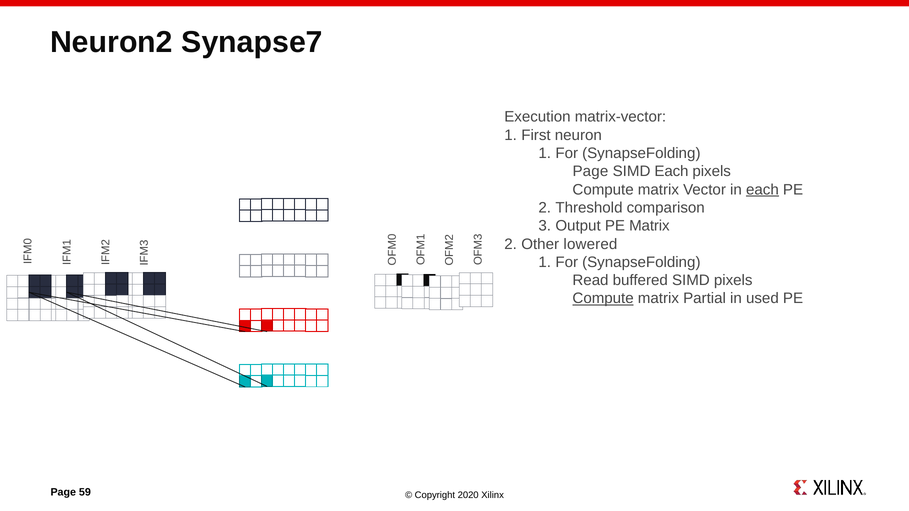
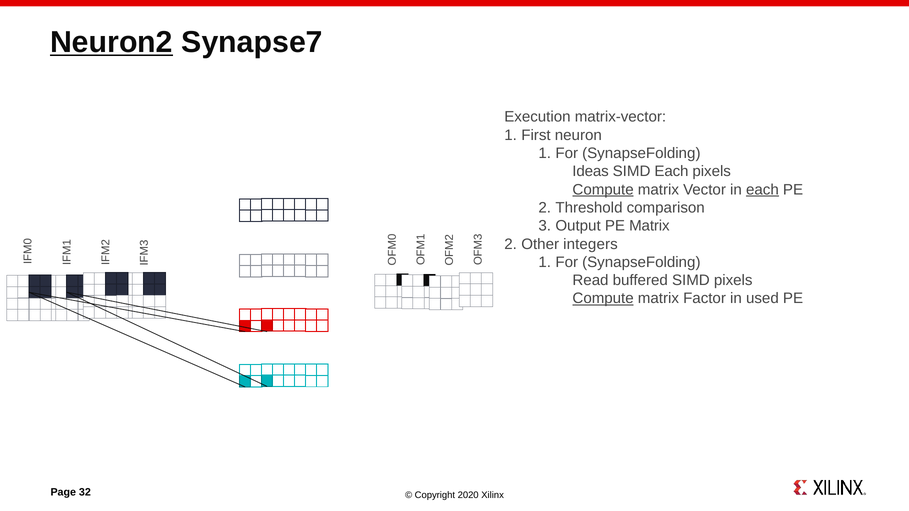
Neuron2 underline: none -> present
Page at (590, 171): Page -> Ideas
Compute at (603, 190) underline: none -> present
lowered: lowered -> integers
Partial: Partial -> Factor
59: 59 -> 32
